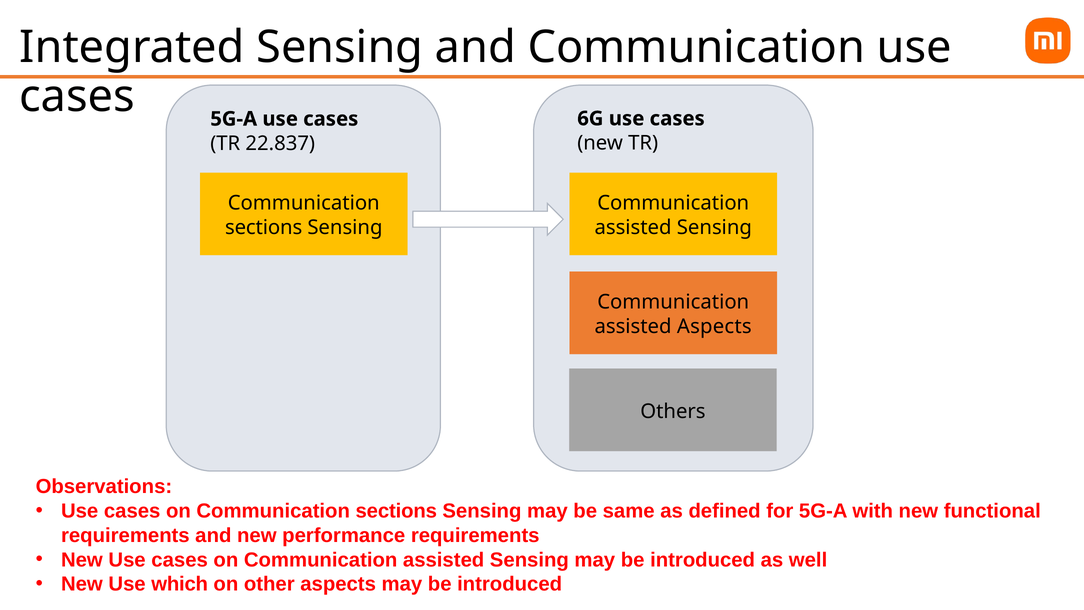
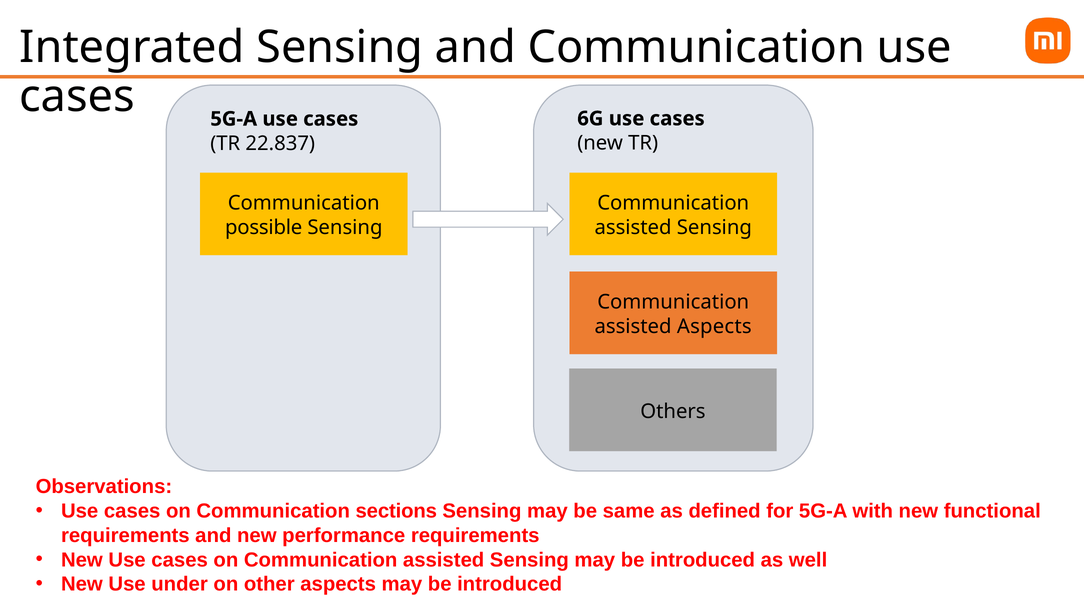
sections at (264, 227): sections -> possible
which: which -> under
